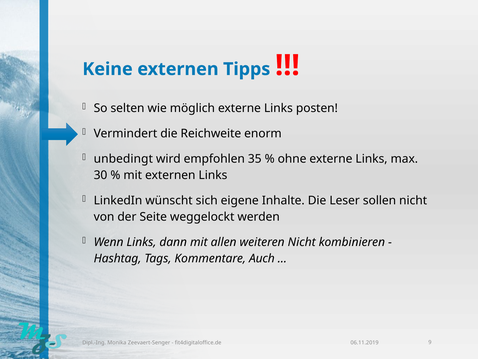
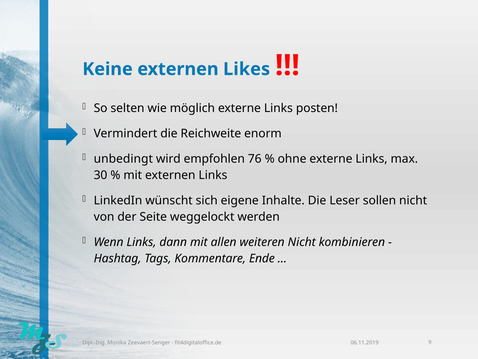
Tipps: Tipps -> Likes
35: 35 -> 76
Auch: Auch -> Ende
